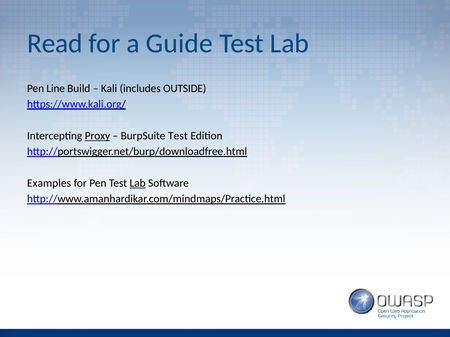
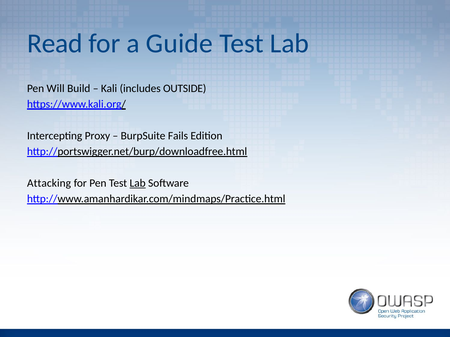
Line: Line -> Will
Proxy underline: present -> none
BurpSuite Test: Test -> Fails
Examples: Examples -> Attacking
